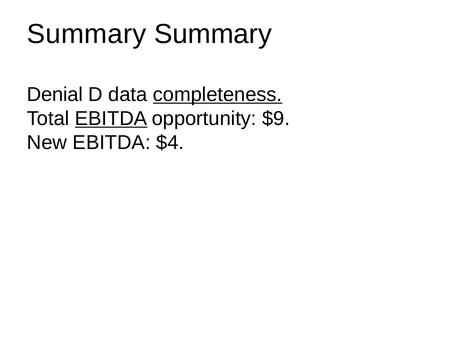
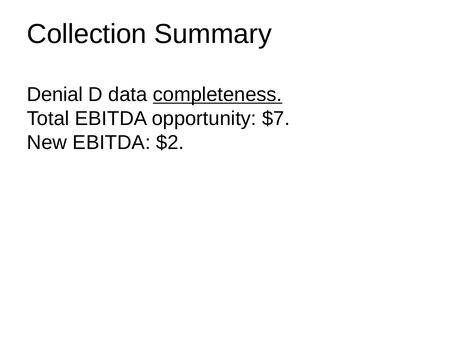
Summary at (87, 34): Summary -> Collection
EBITDA at (111, 119) underline: present -> none
$9: $9 -> $7
$4: $4 -> $2
